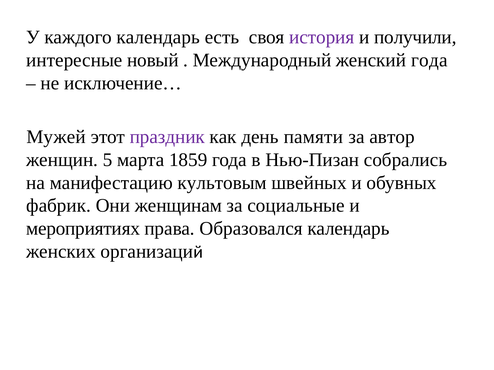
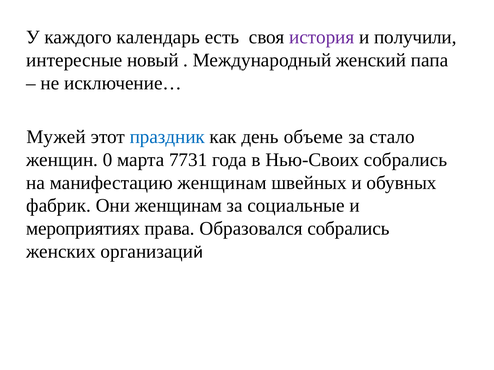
женский года: года -> папа
праздник colour: purple -> blue
памяти: памяти -> объеме
автор: автор -> стало
5: 5 -> 0
1859: 1859 -> 7731
Нью-Пизан: Нью-Пизан -> Нью-Своих
манифестацию культовым: культовым -> женщинам
Образовался календарь: календарь -> собрались
